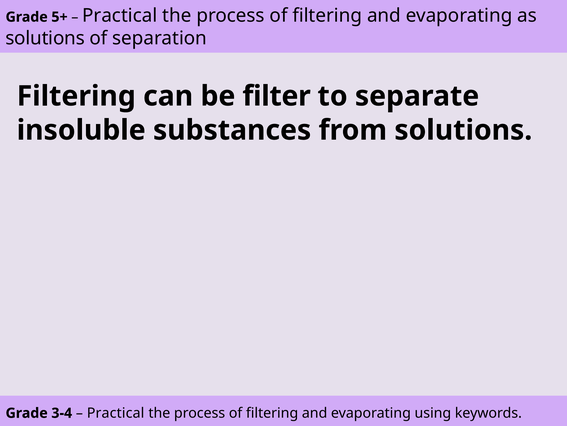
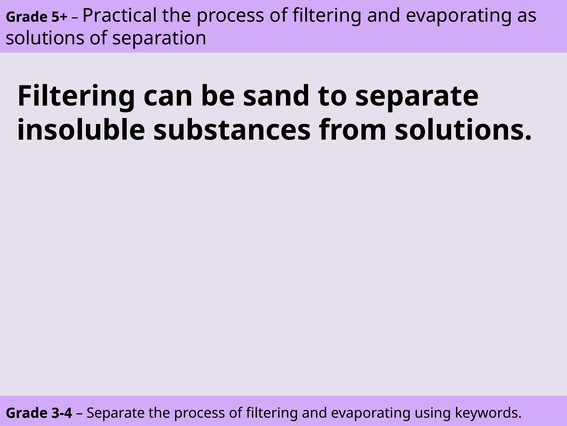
filter: filter -> sand
Practical at (116, 412): Practical -> Separate
